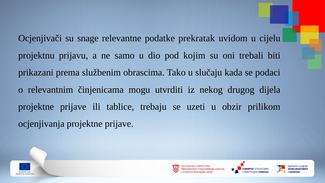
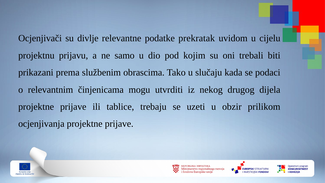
snage: snage -> divlje
